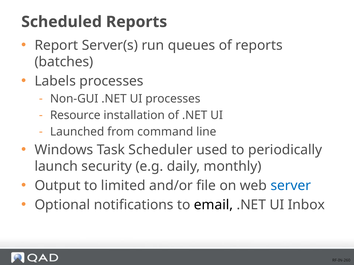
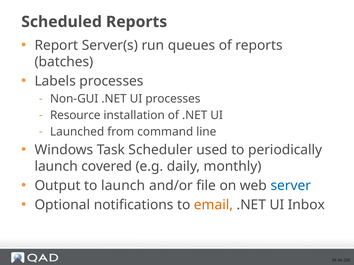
security: security -> covered
to limited: limited -> launch
email colour: black -> orange
